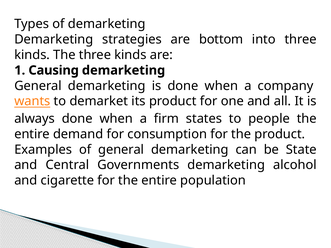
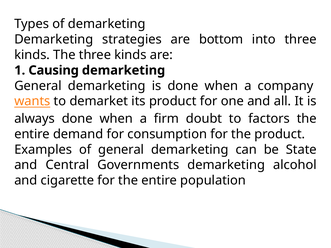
states: states -> doubt
people: people -> factors
